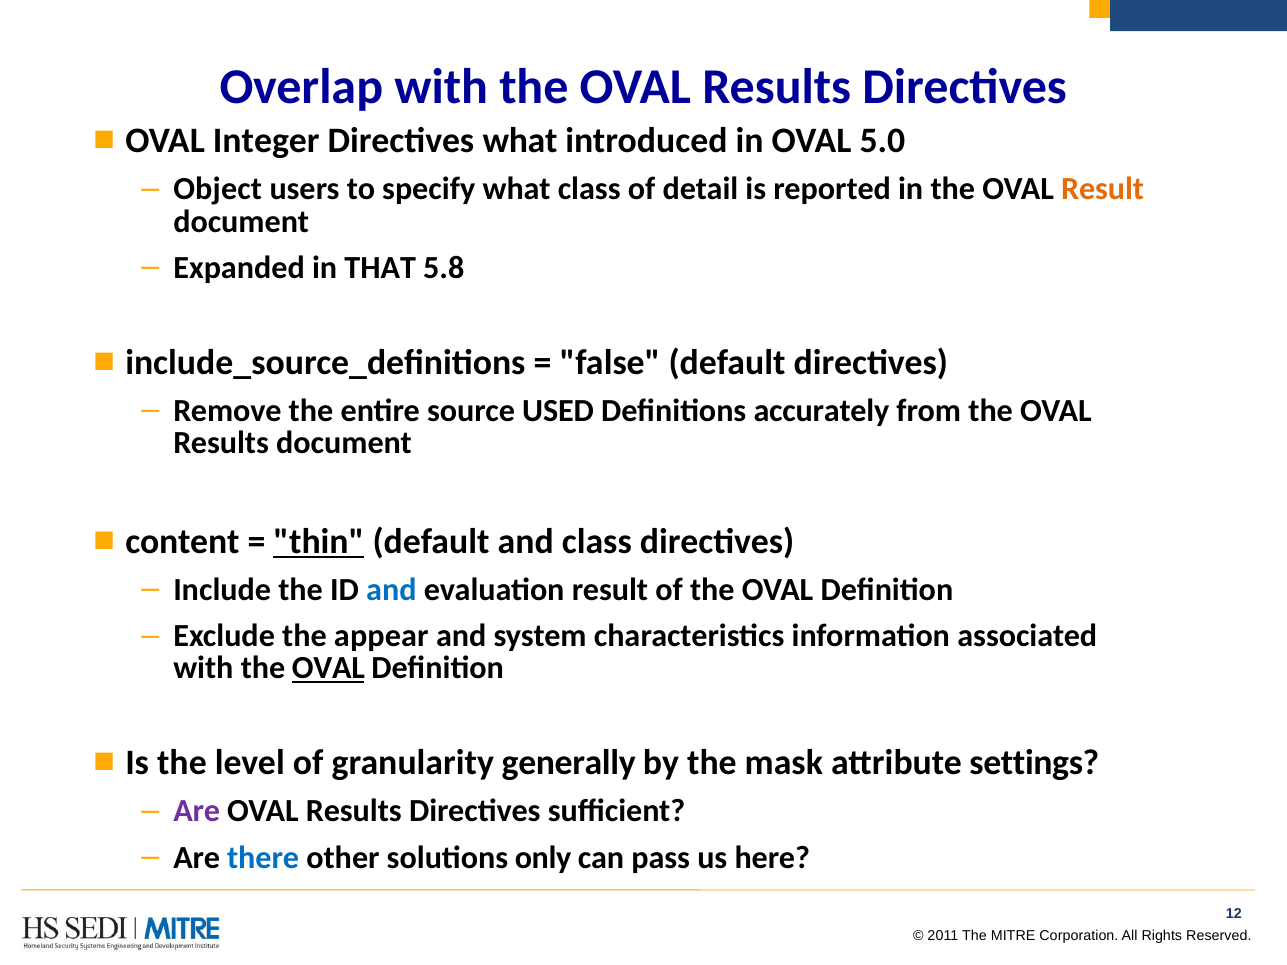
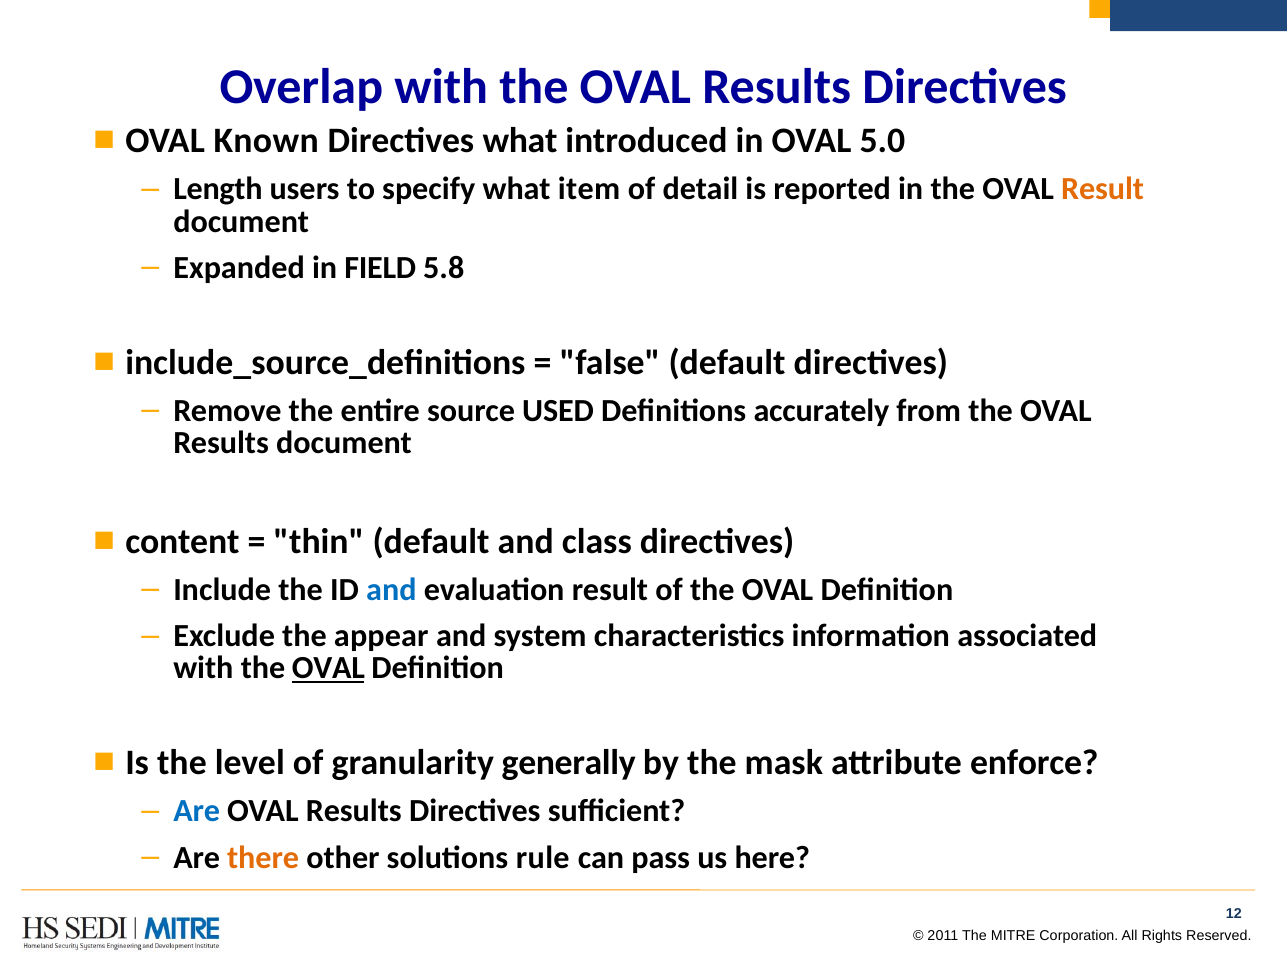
Integer: Integer -> Known
Object: Object -> Length
what class: class -> item
THAT: THAT -> FIELD
thin underline: present -> none
settings: settings -> enforce
Are at (197, 811) colour: purple -> blue
there colour: blue -> orange
only: only -> rule
